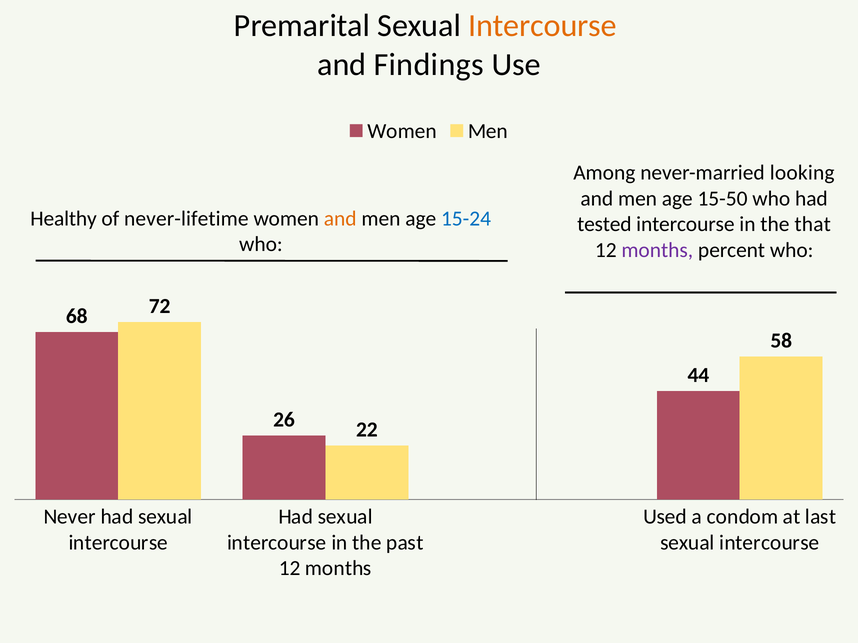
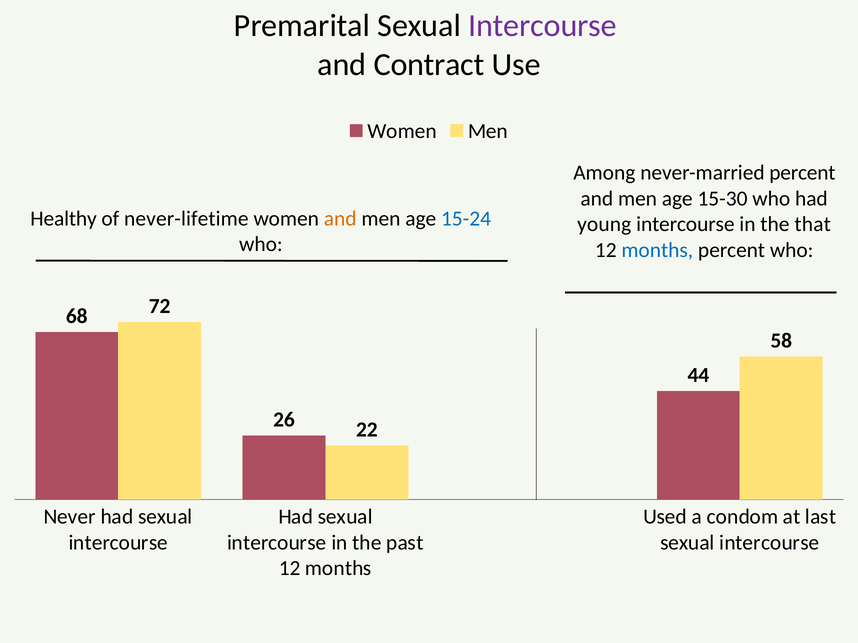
Intercourse at (542, 26) colour: orange -> purple
Findings: Findings -> Contract
never-married looking: looking -> percent
15-50: 15-50 -> 15-30
tested: tested -> young
months at (657, 250) colour: purple -> blue
